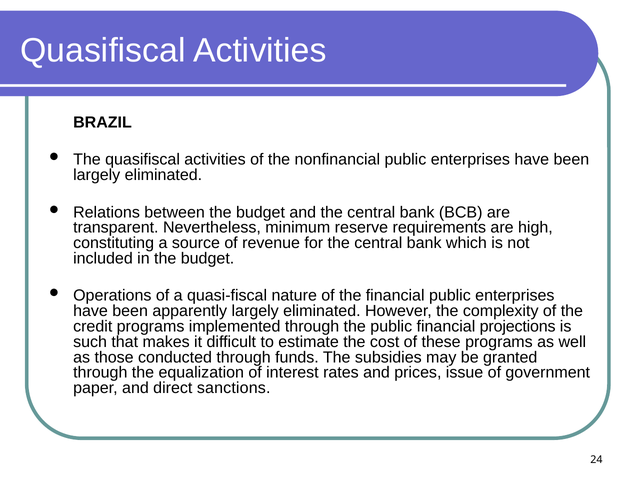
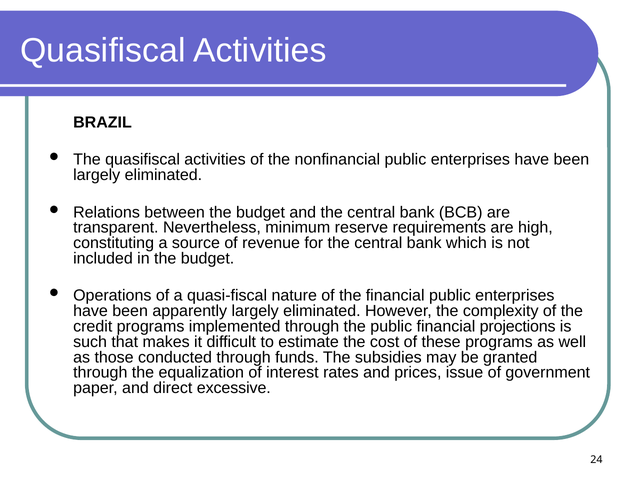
sanctions: sanctions -> excessive
